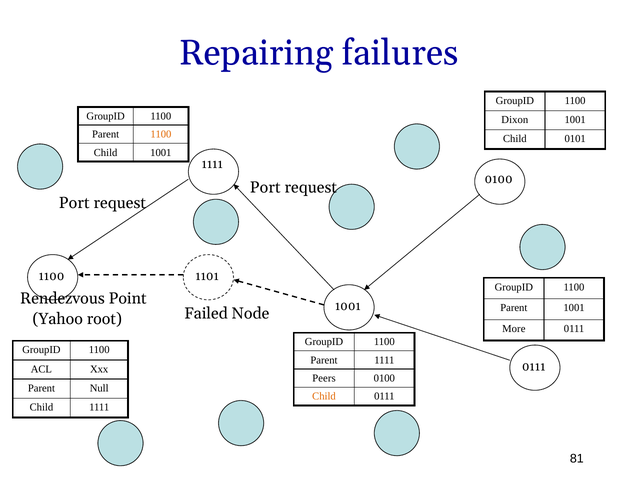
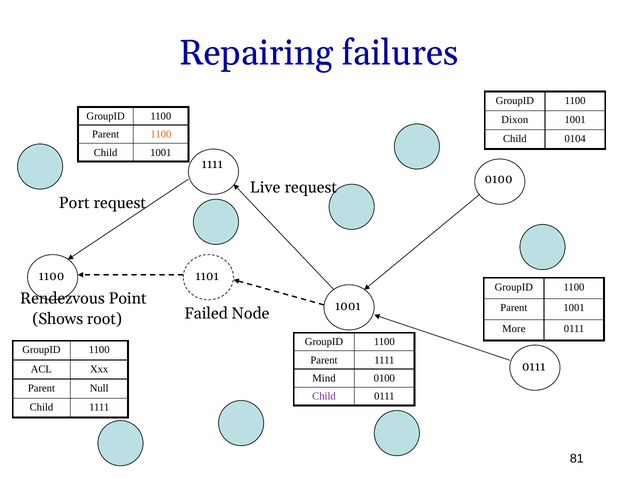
0101: 0101 -> 0104
Port at (265, 187): Port -> Live
Yahoo: Yahoo -> Shows
Peers: Peers -> Mind
Child at (324, 396) colour: orange -> purple
